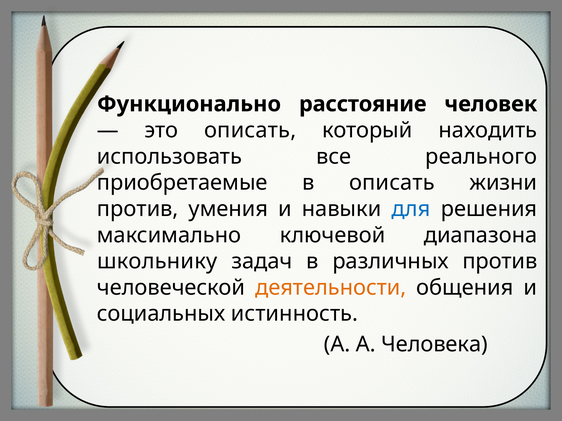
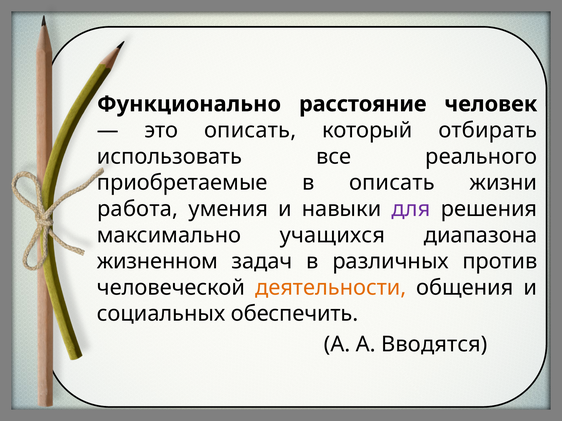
находить: находить -> отбирать
против at (138, 209): против -> работа
для colour: blue -> purple
ключевой: ключевой -> учащихся
школьнику: школьнику -> жизненном
истинность: истинность -> обеспечить
Человека: Человека -> Вводятся
